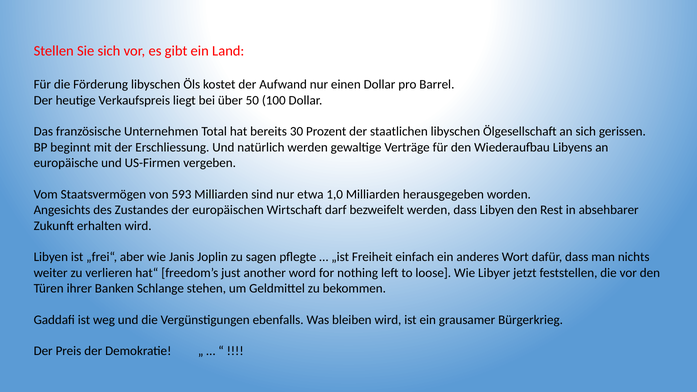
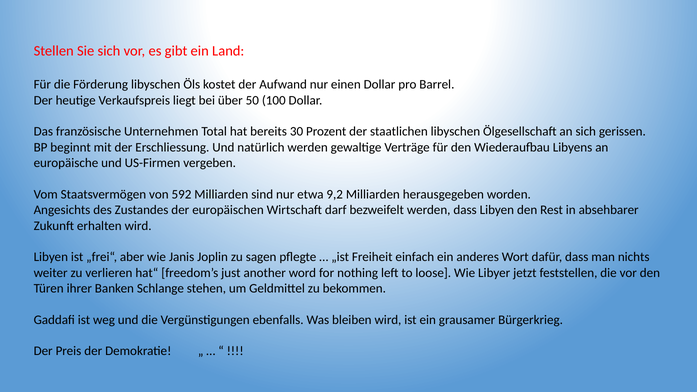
593: 593 -> 592
1,0: 1,0 -> 9,2
